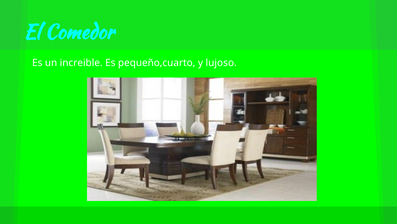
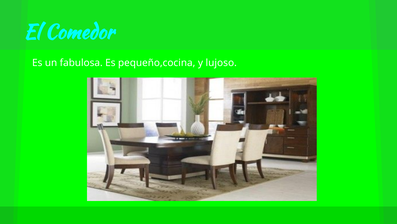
increible: increible -> fabulosa
pequeño,cuarto: pequeño,cuarto -> pequeño,cocina
